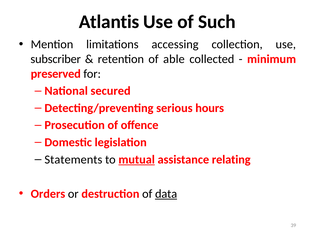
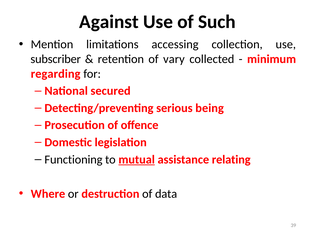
Atlantis: Atlantis -> Against
able: able -> vary
preserved: preserved -> regarding
hours: hours -> being
Statements: Statements -> Functioning
Orders: Orders -> Where
data underline: present -> none
